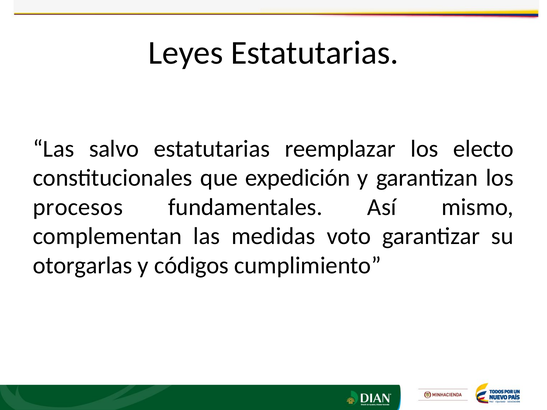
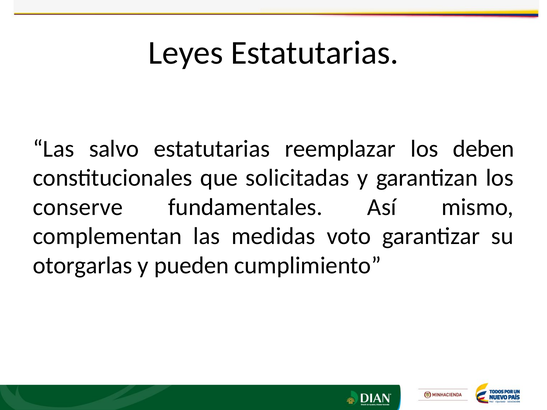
electo: electo -> deben
expedición: expedición -> solicitadas
procesos: procesos -> conserve
códigos: códigos -> pueden
